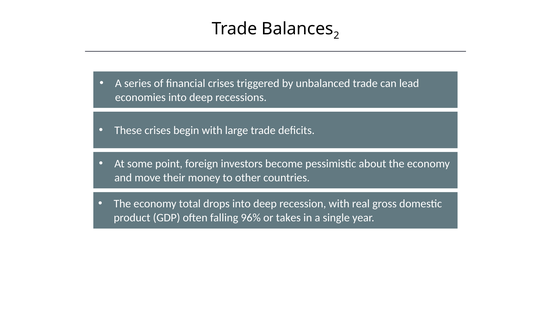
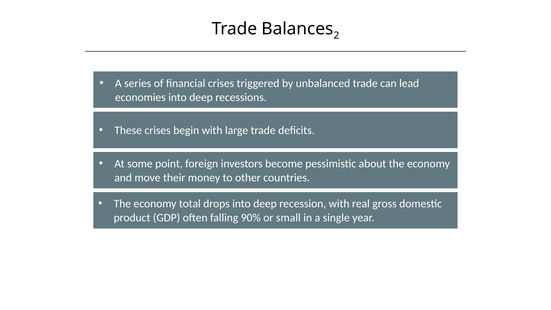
96%: 96% -> 90%
takes: takes -> small
